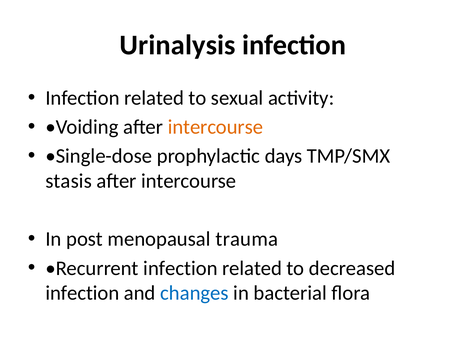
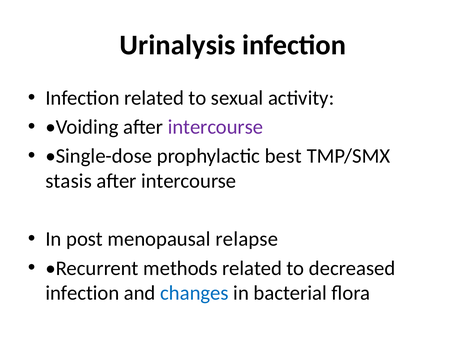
intercourse at (215, 127) colour: orange -> purple
days: days -> best
trauma: trauma -> relapse
Recurrent infection: infection -> methods
